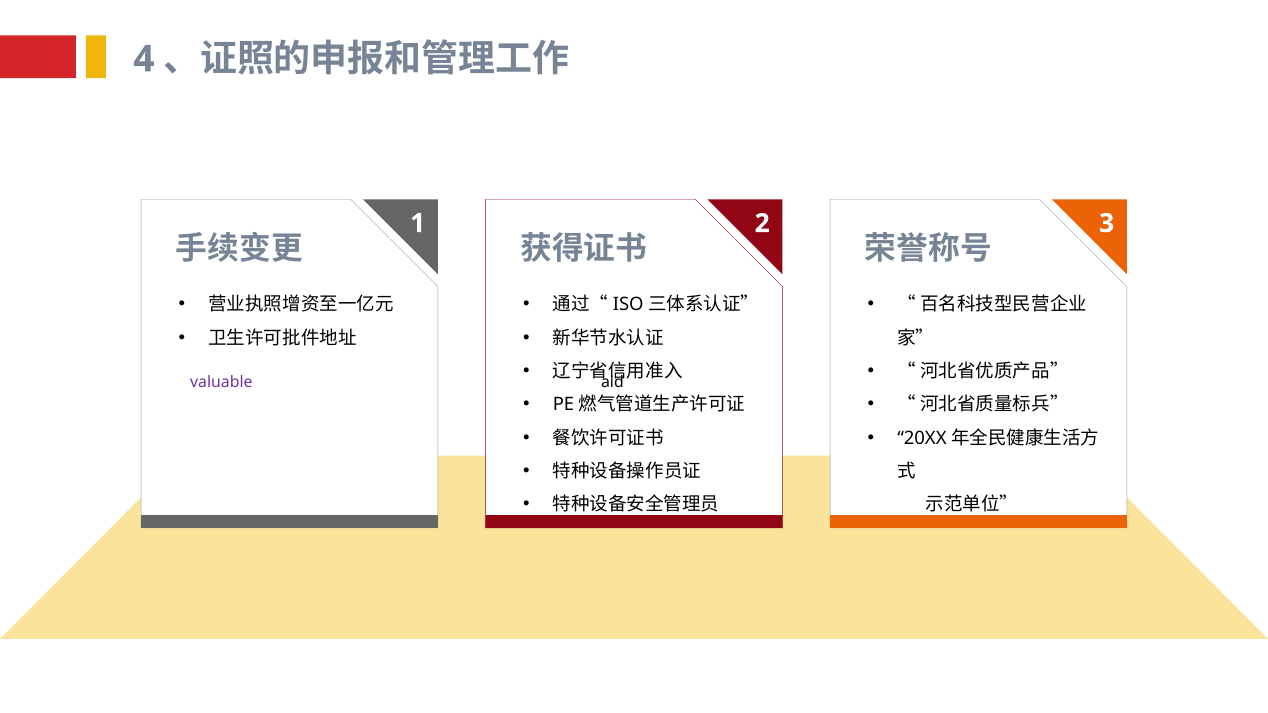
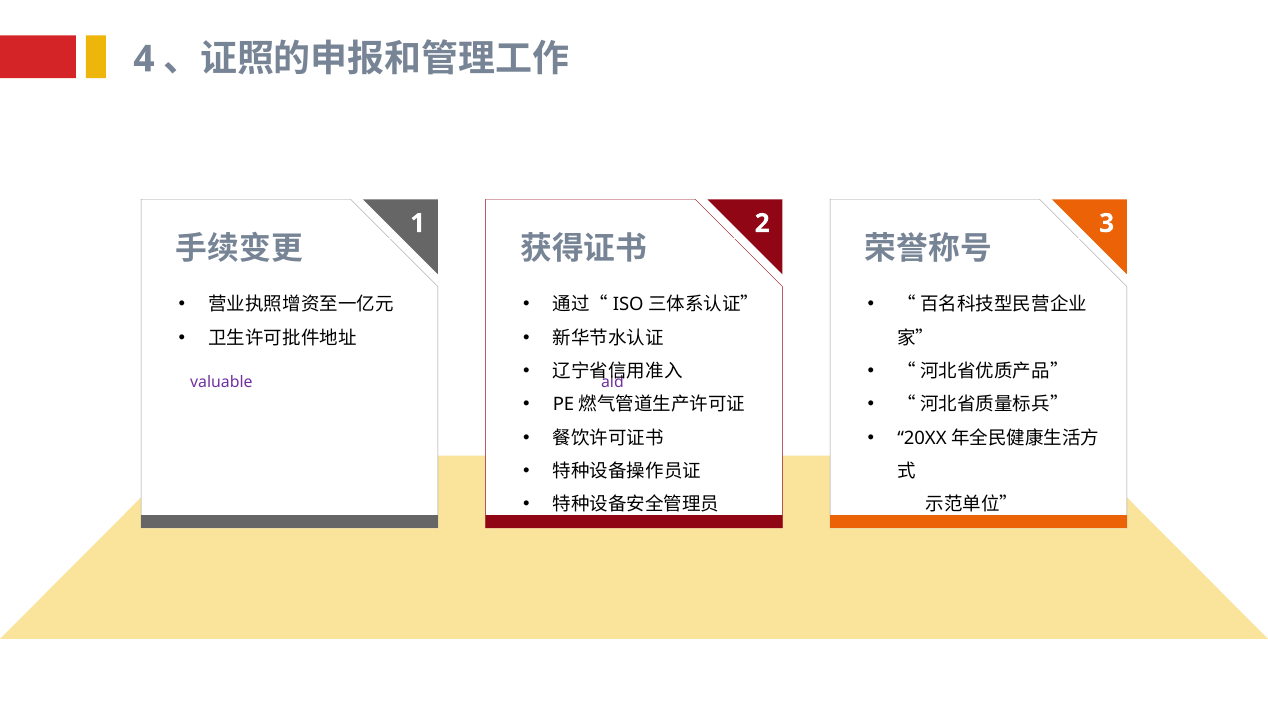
aid at (612, 383) colour: black -> purple
